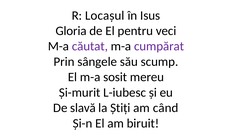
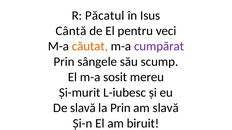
Locașul: Locașul -> Păcatul
Gloria: Gloria -> Cântă
căutat colour: purple -> orange
la Știți: Știți -> Prin
am când: când -> slavă
